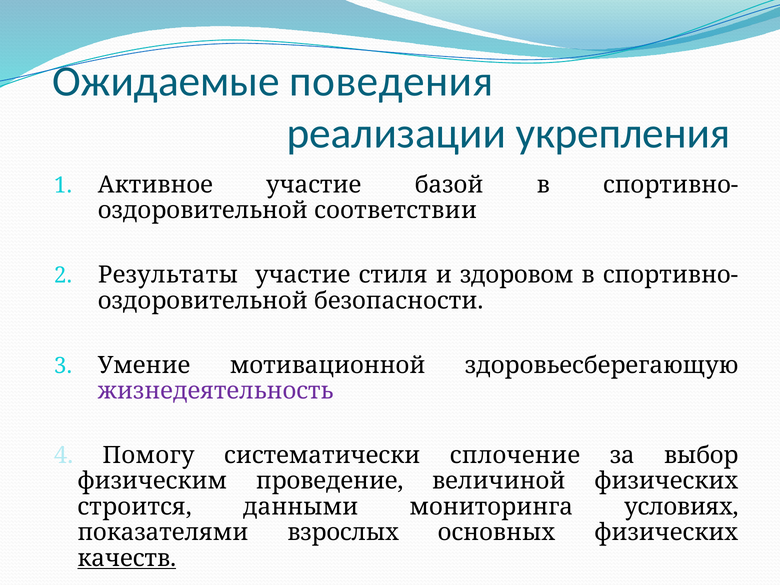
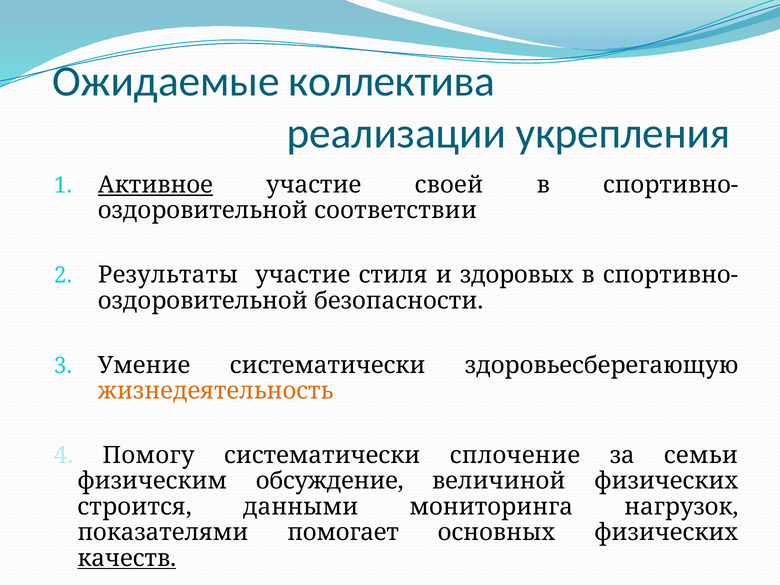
поведения: поведения -> коллектива
Активное underline: none -> present
базой: базой -> своей
здоровом: здоровом -> здоровых
Умение мотивационной: мотивационной -> систематически
жизнедеятельность colour: purple -> orange
выбор: выбор -> семьи
проведение: проведение -> обсуждение
условиях: условиях -> нагрузок
взрослых: взрослых -> помогает
